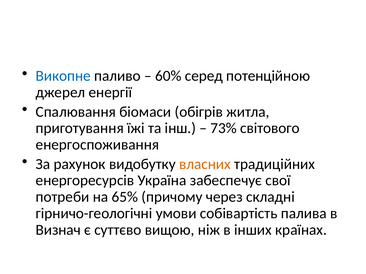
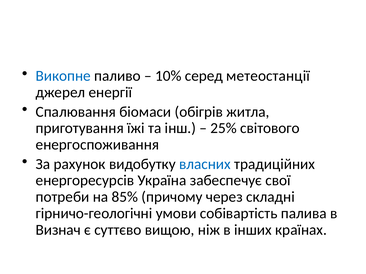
60%: 60% -> 10%
потенційною: потенційною -> метеостанції
73%: 73% -> 25%
власних colour: orange -> blue
65%: 65% -> 85%
